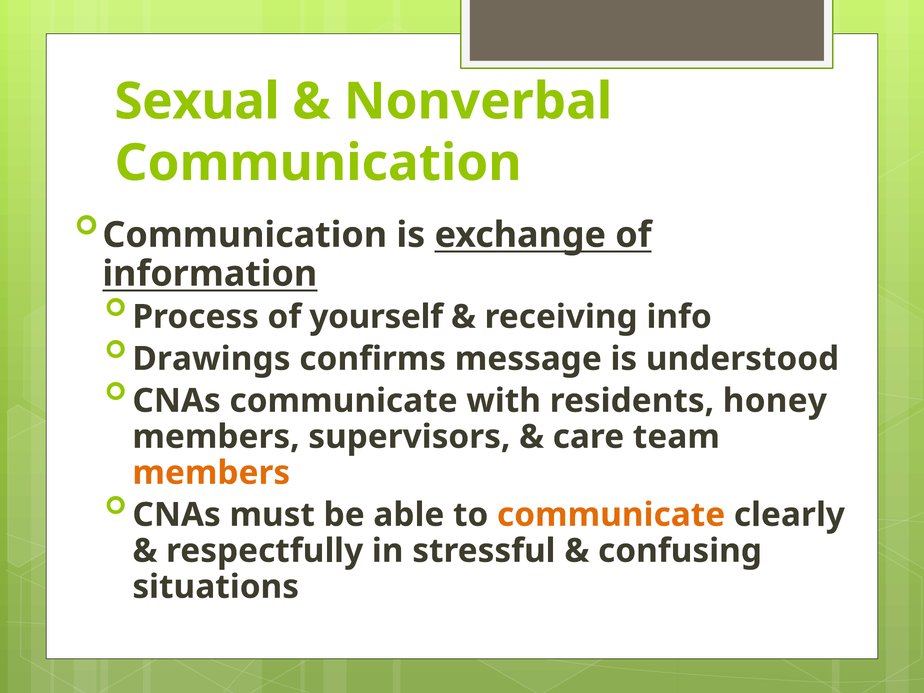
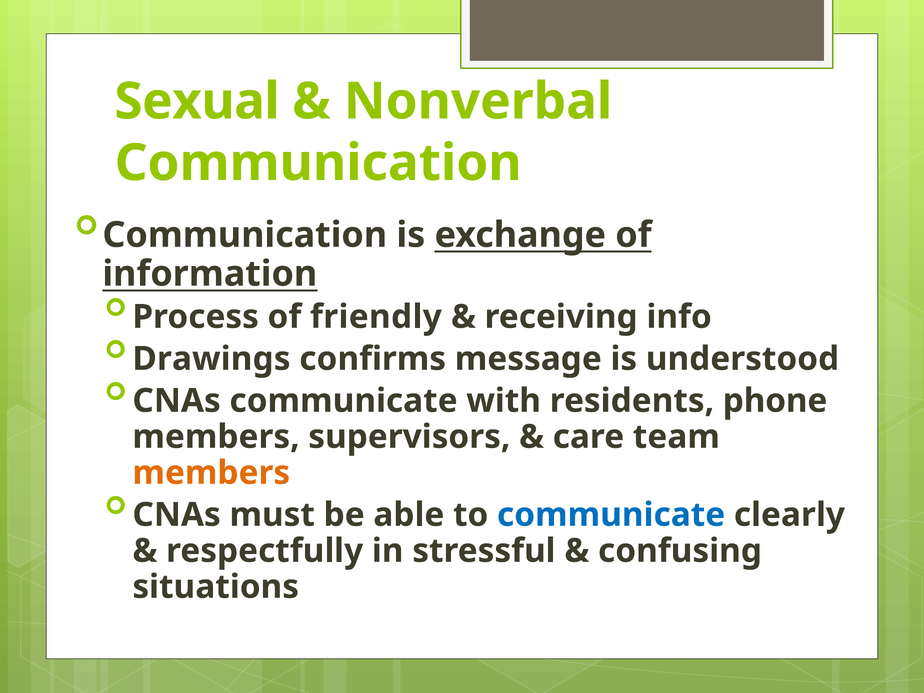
yourself: yourself -> friendly
honey: honey -> phone
communicate at (611, 515) colour: orange -> blue
